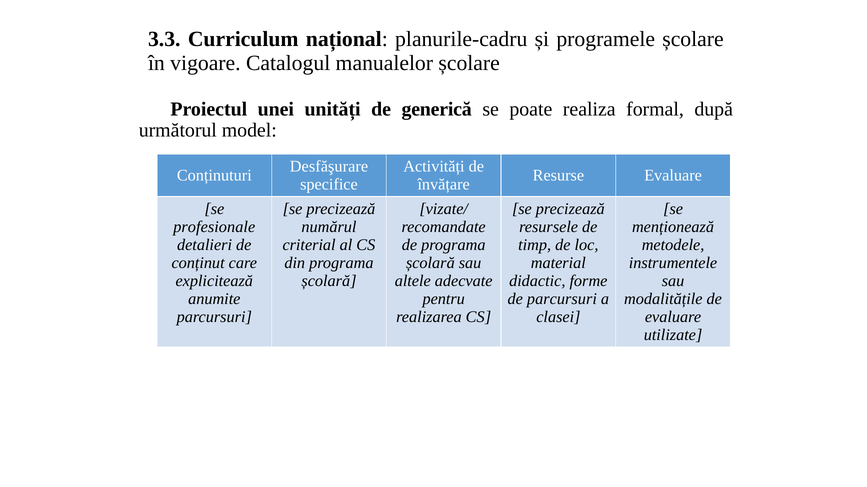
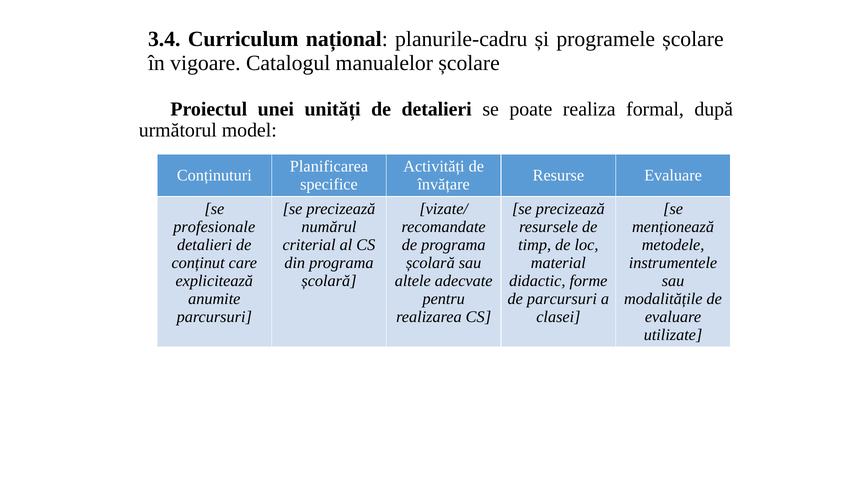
3.3: 3.3 -> 3.4
de generică: generică -> detalieri
Desfăşurare: Desfăşurare -> Planificarea
